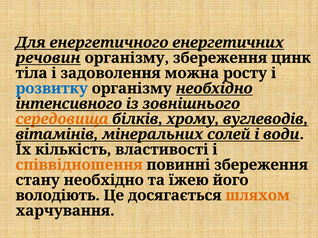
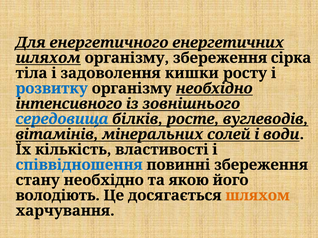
речовин at (48, 58): речовин -> шляхом
цинк: цинк -> сірка
можна: можна -> кишки
середовища colour: orange -> blue
хрому: хрому -> росте
співвідношення colour: orange -> blue
їжею: їжею -> якою
